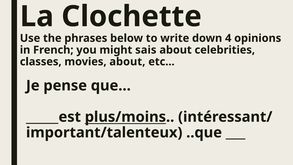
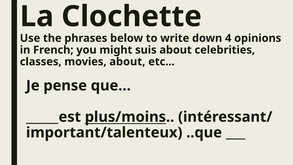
sais: sais -> suis
